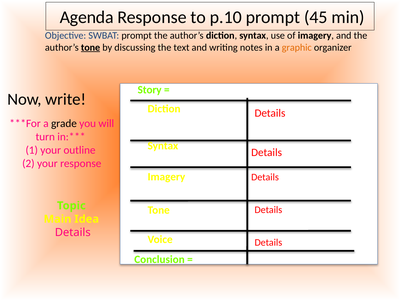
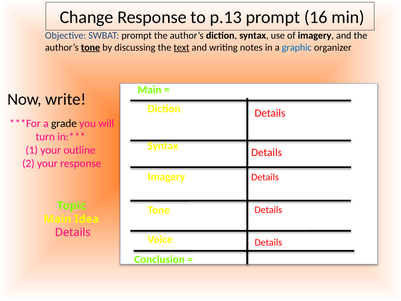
Agenda: Agenda -> Change
p.10: p.10 -> p.13
45: 45 -> 16
text underline: none -> present
graphic colour: orange -> blue
Story at (150, 90): Story -> Main
